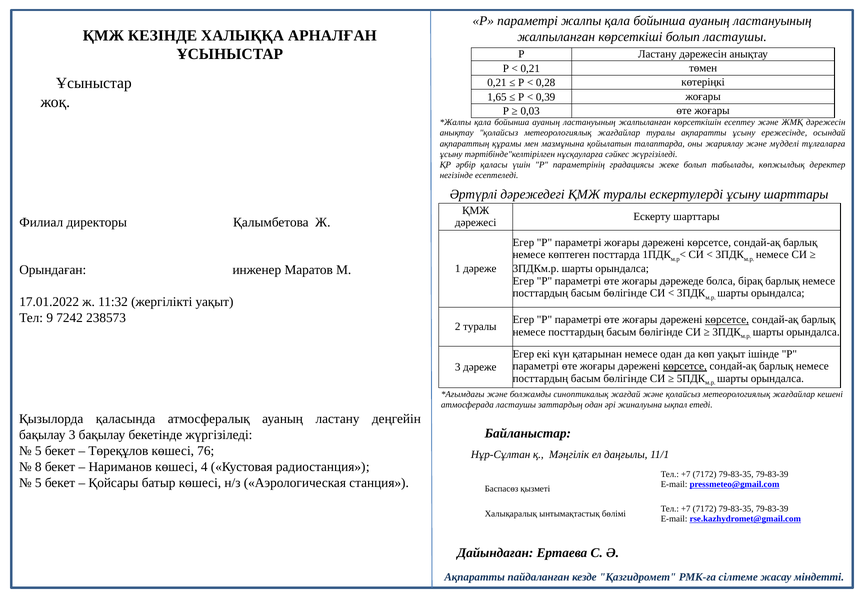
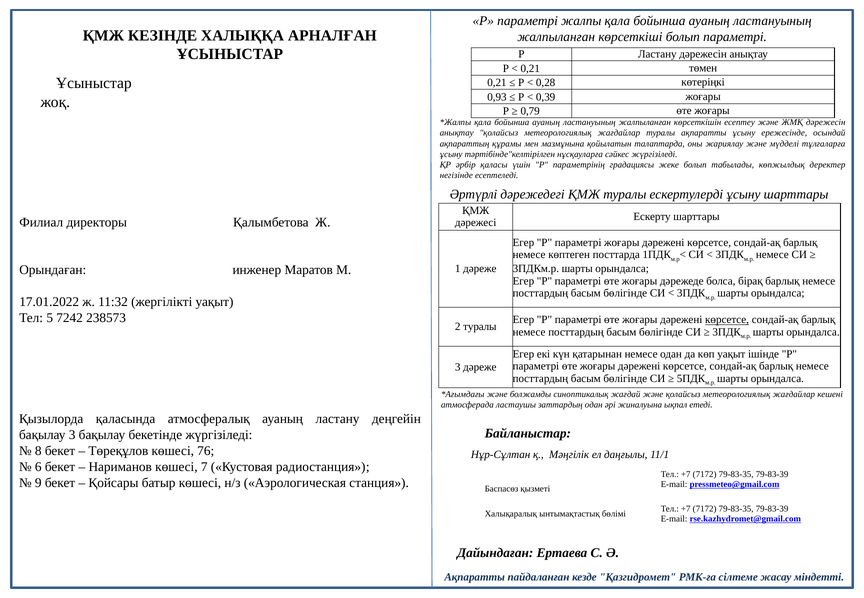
болып ластаушы: ластаушы -> параметрі
1,65: 1,65 -> 0,93
0,03: 0,03 -> 0,79
9: 9 -> 5
көрсетсе at (685, 366) underline: present -> none
5 at (38, 451): 5 -> 8
8: 8 -> 6
4: 4 -> 7
5 at (38, 483): 5 -> 9
